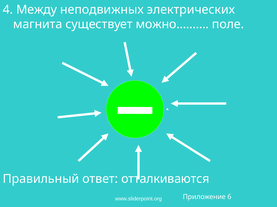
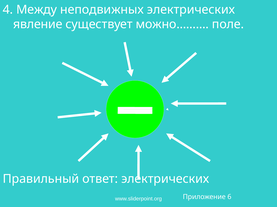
магнита: магнита -> явление
ответ отталкиваются: отталкиваются -> электрических
